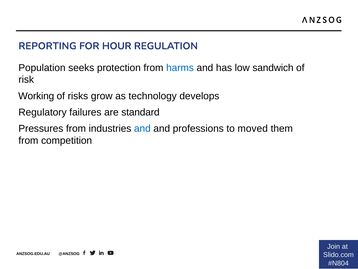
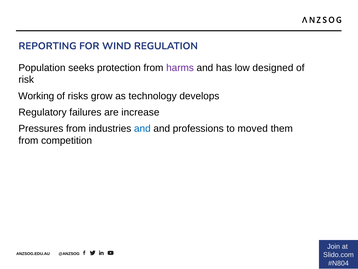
HOUR: HOUR -> WIND
harms colour: blue -> purple
sandwich: sandwich -> designed
standard: standard -> increase
